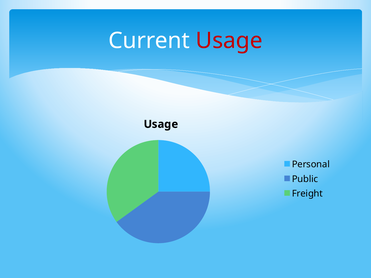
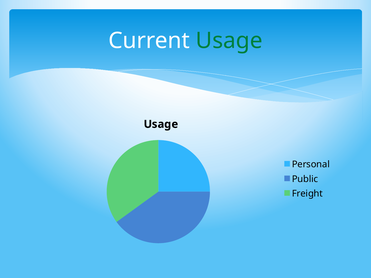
Usage at (229, 41) colour: red -> green
